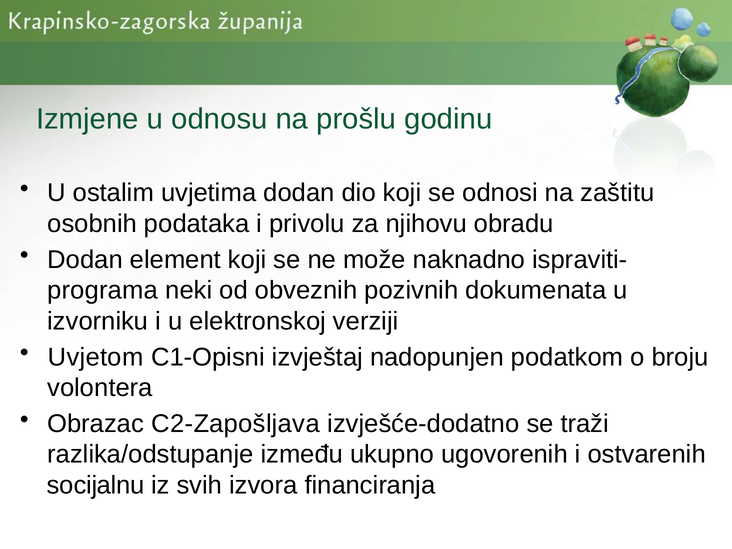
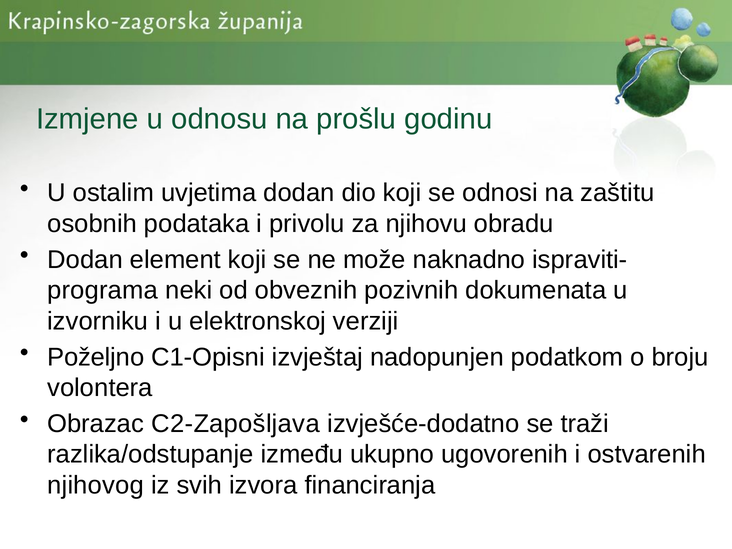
Uvjetom: Uvjetom -> Poželjno
socijalnu: socijalnu -> njihovog
